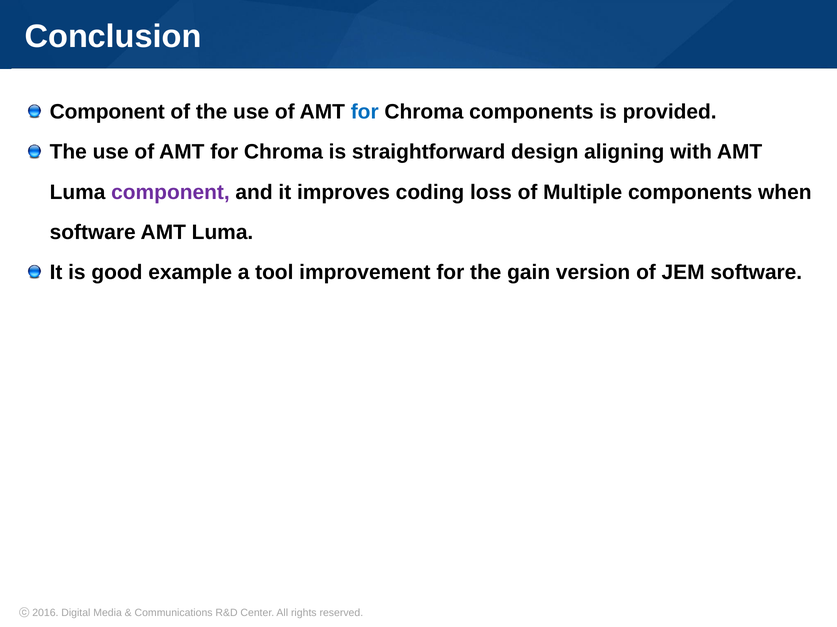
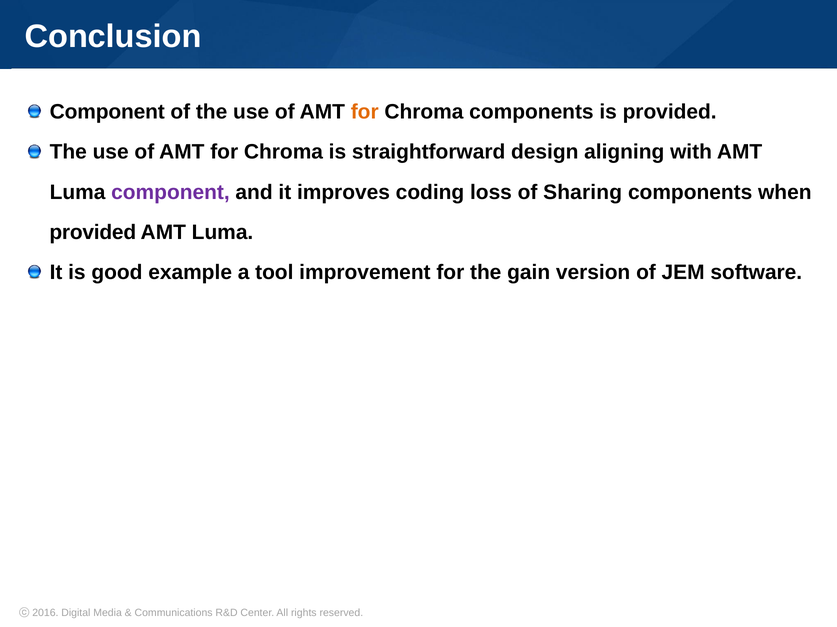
for at (365, 112) colour: blue -> orange
Multiple: Multiple -> Sharing
software at (93, 233): software -> provided
